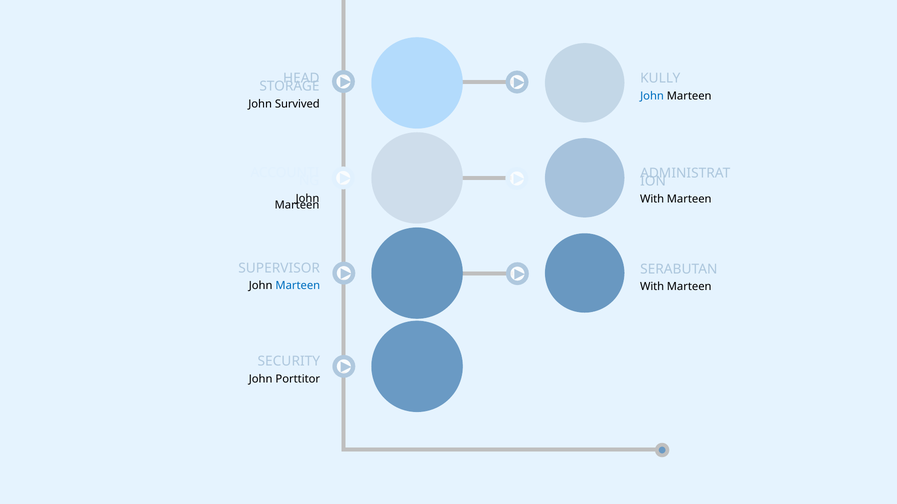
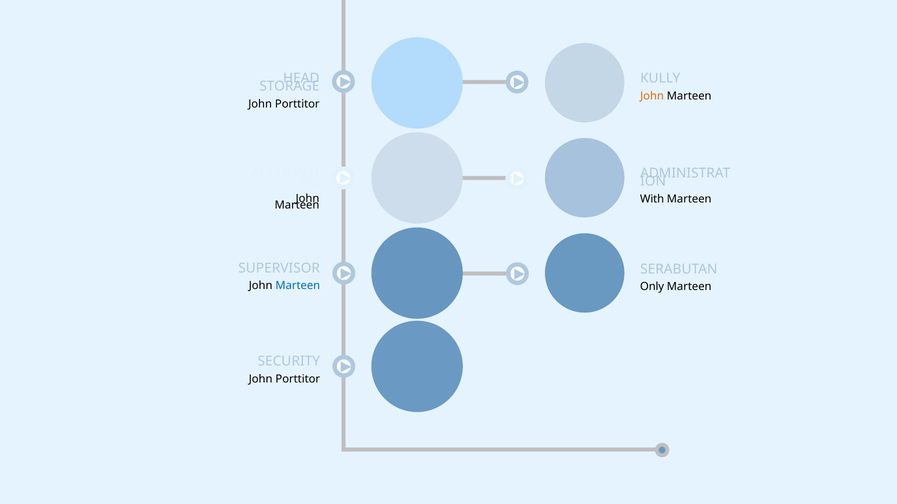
John at (652, 96) colour: blue -> orange
Survived at (297, 104): Survived -> Porttitor
With at (652, 287): With -> Only
